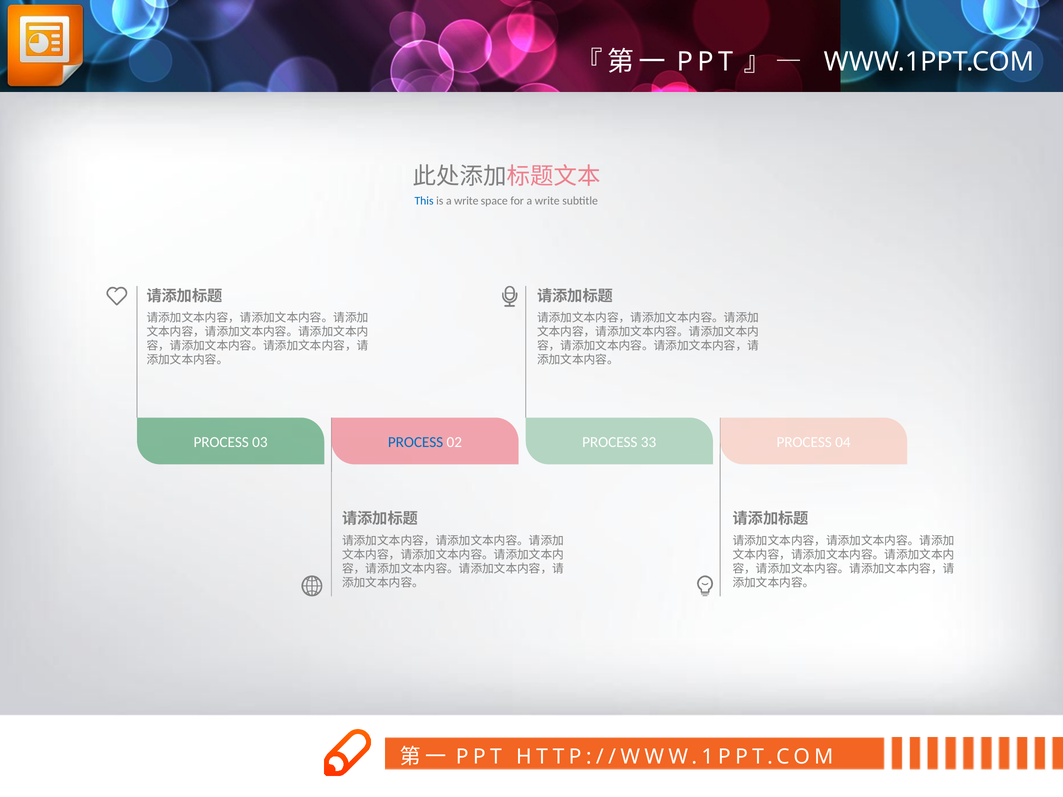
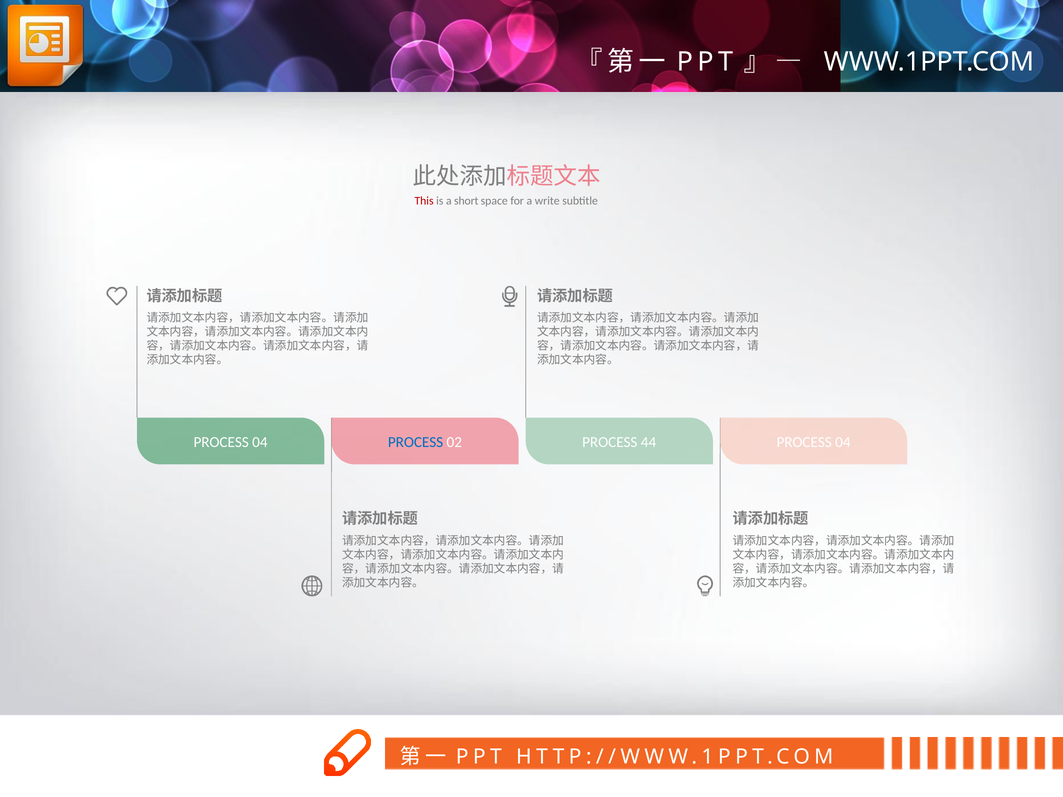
This colour: blue -> red
is a write: write -> short
03 at (260, 442): 03 -> 04
33: 33 -> 44
